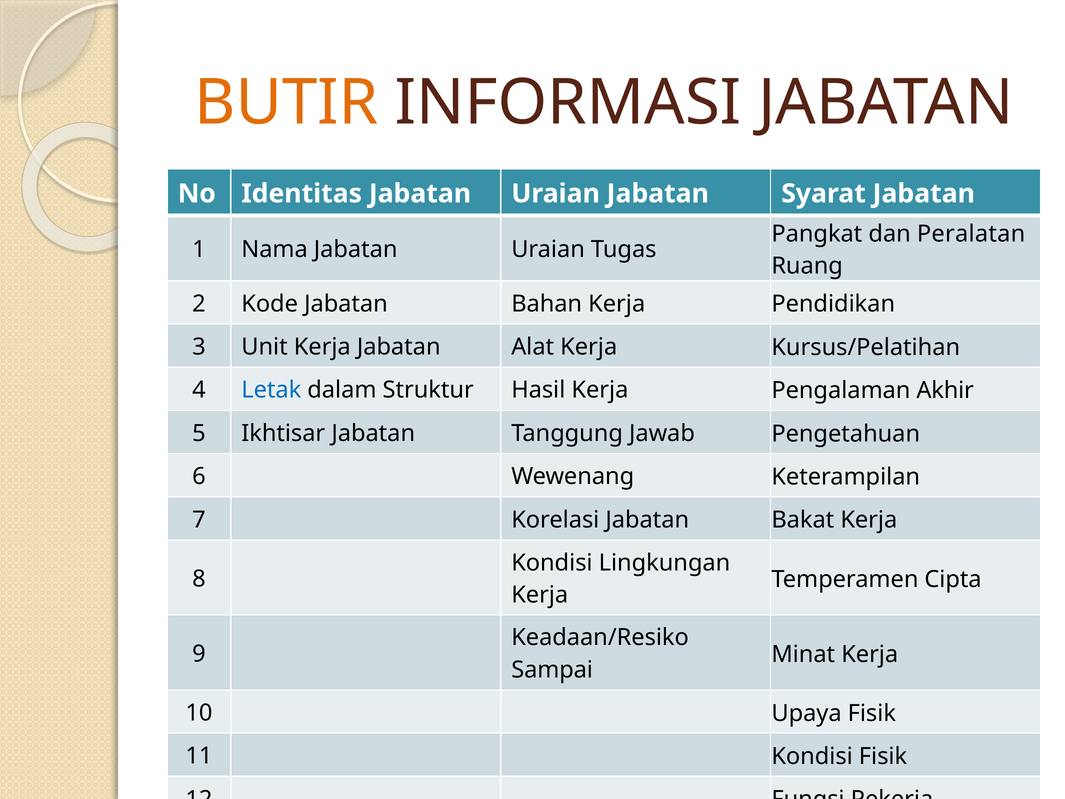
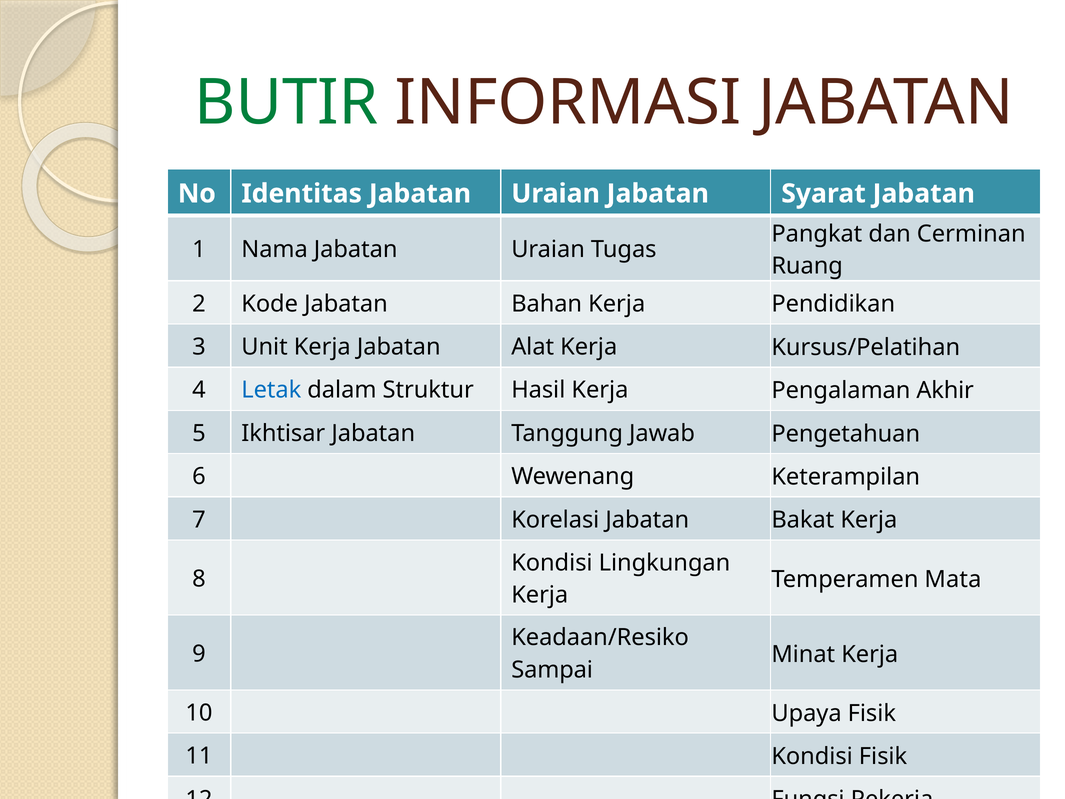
BUTIR colour: orange -> green
Peralatan: Peralatan -> Cerminan
Cipta: Cipta -> Mata
